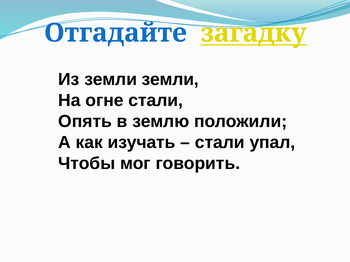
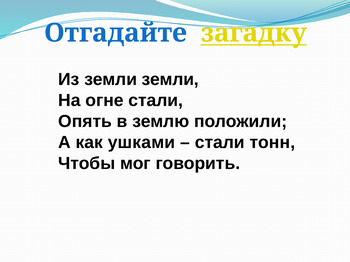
изучать: изучать -> ушками
упал: упал -> тонн
